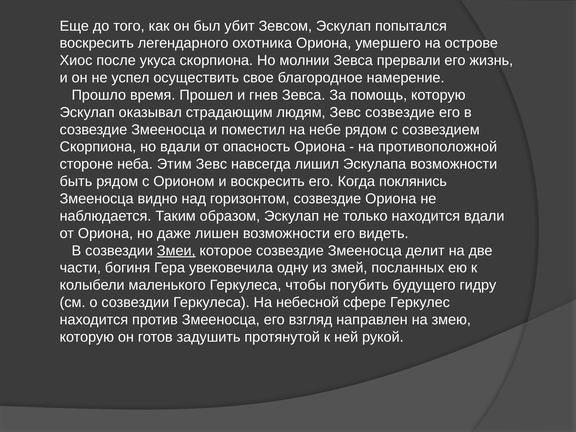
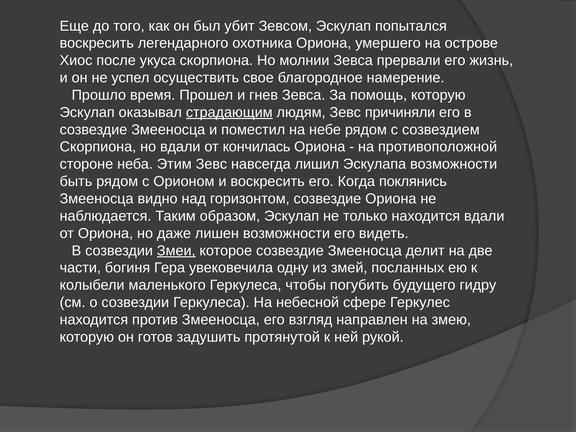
страдающим underline: none -> present
Зевс созвездие: созвездие -> причиняли
опасность: опасность -> кончилась
